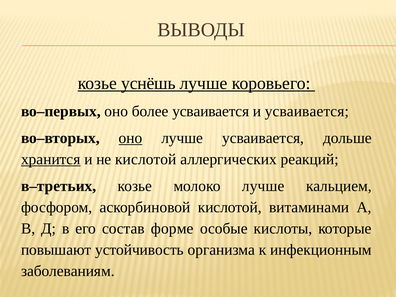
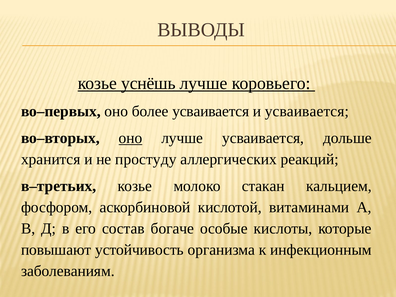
хранится underline: present -> none
не кислотой: кислотой -> простуду
молоко лучше: лучше -> стакан
форме: форме -> богаче
